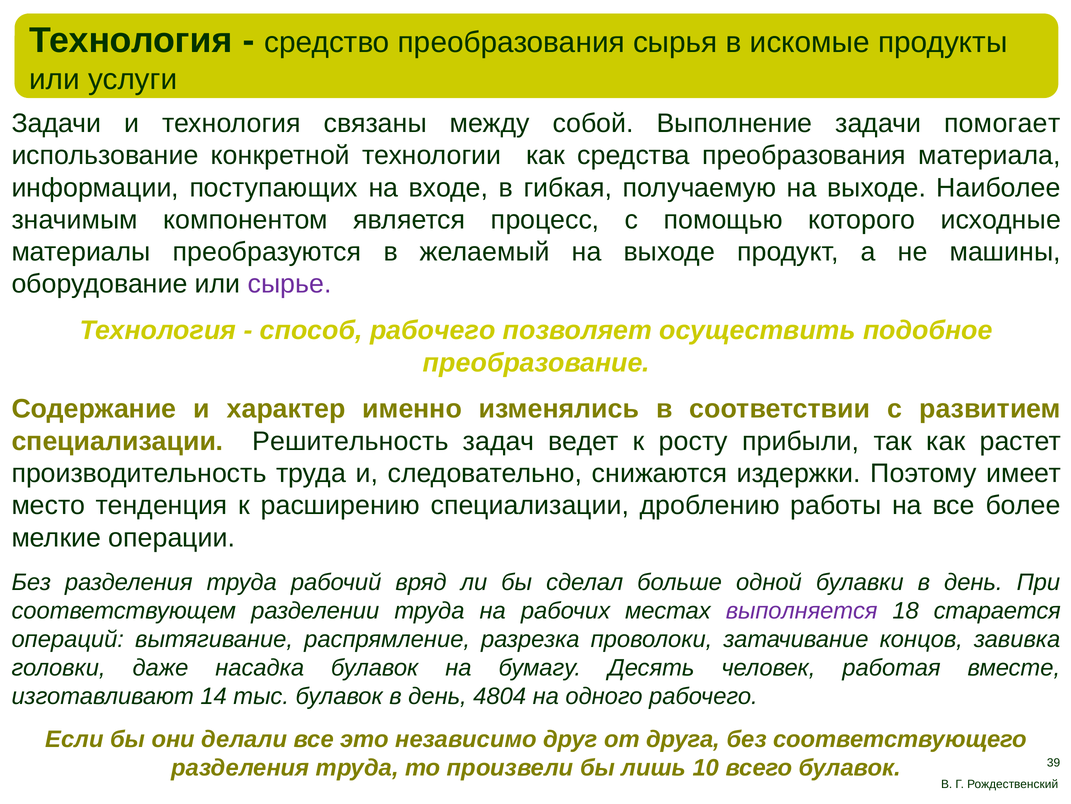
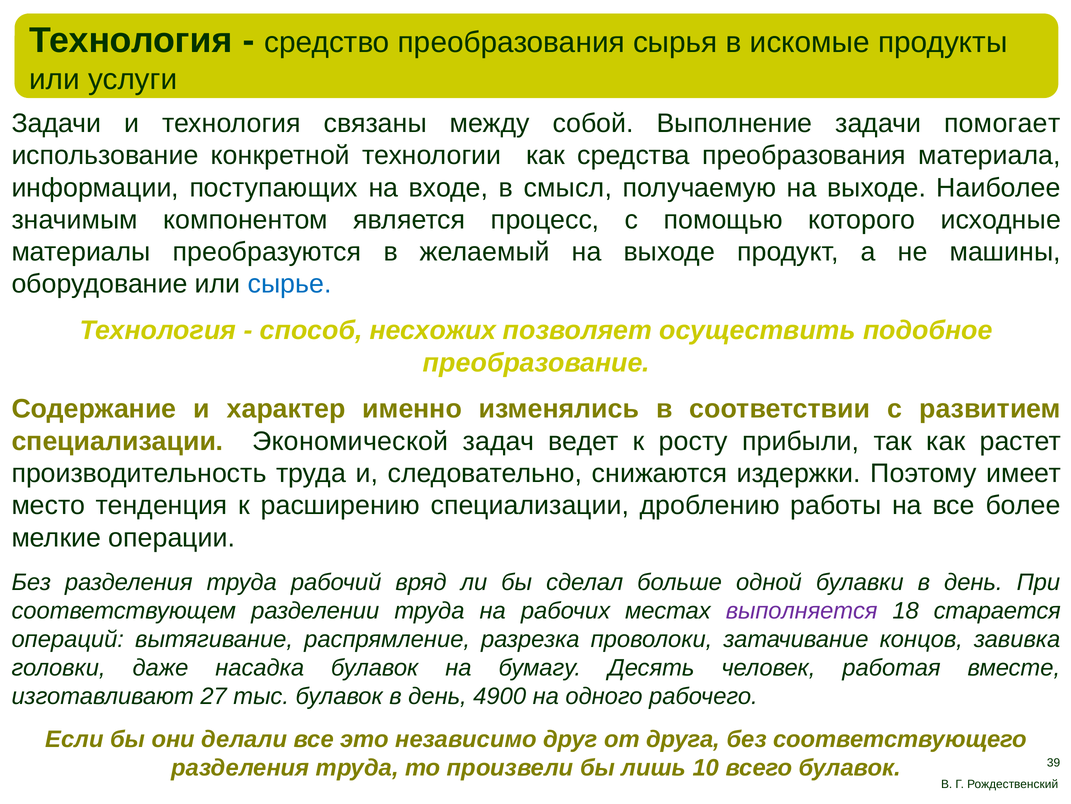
гибкая: гибкая -> смысл
сырье colour: purple -> blue
способ рабочего: рабочего -> несхожих
Решительность: Решительность -> Экономической
14: 14 -> 27
4804: 4804 -> 4900
